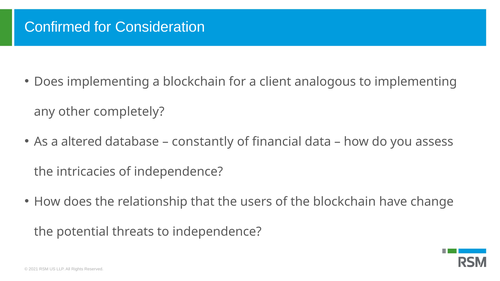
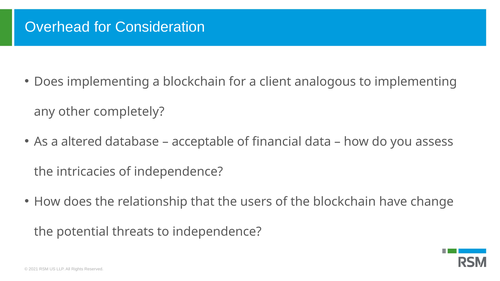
Confirmed: Confirmed -> Overhead
constantly: constantly -> acceptable
